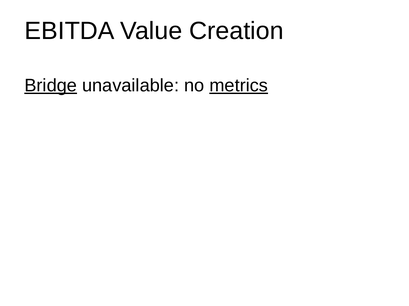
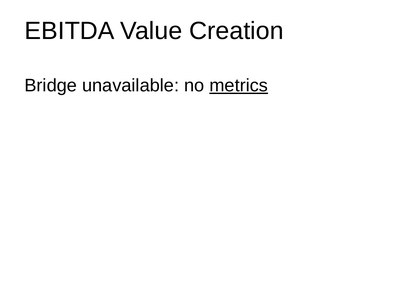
Bridge underline: present -> none
